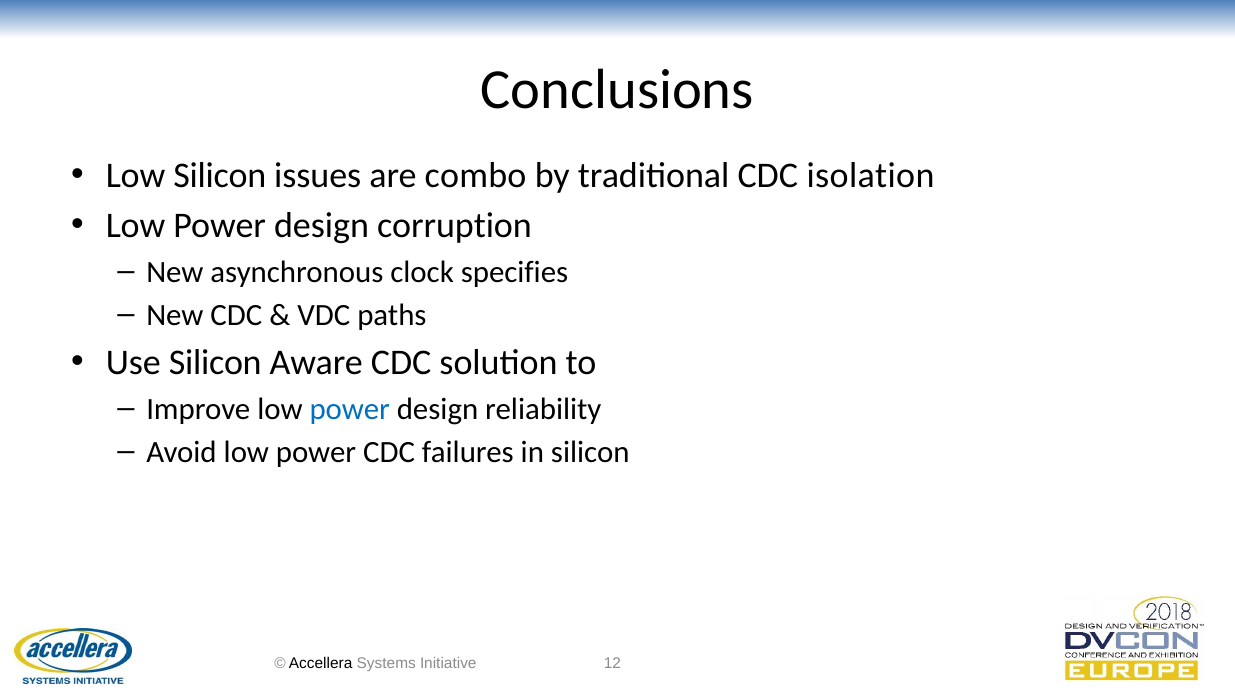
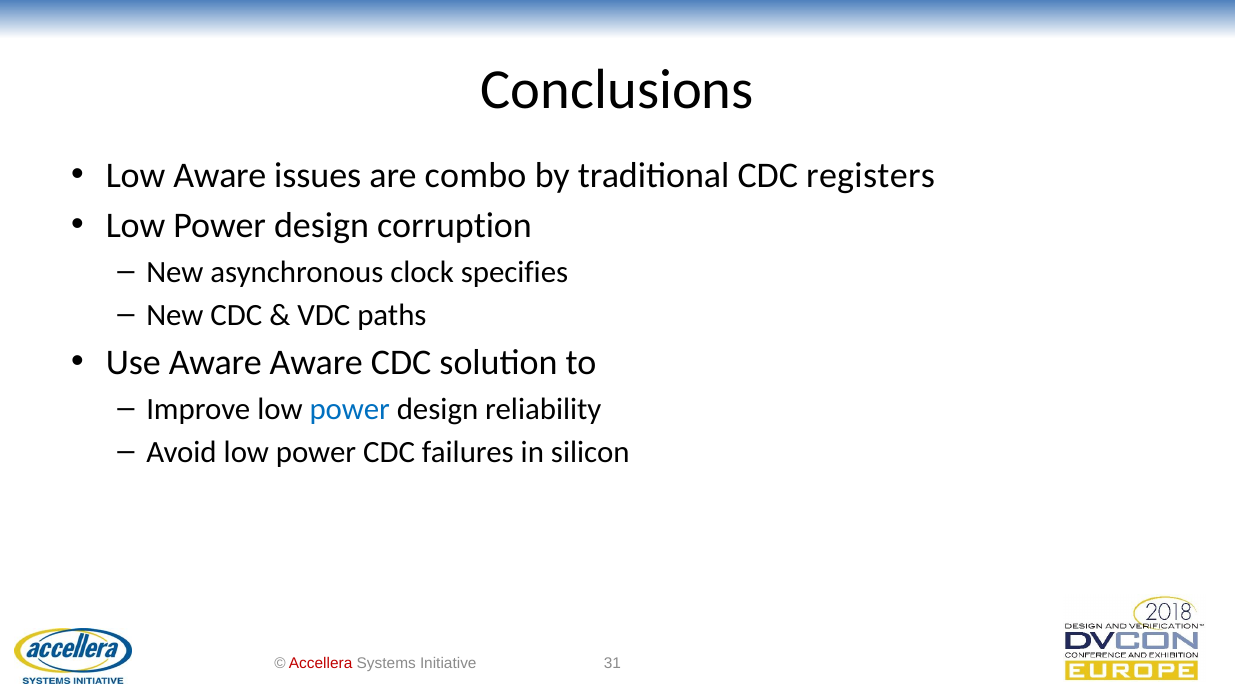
Low Silicon: Silicon -> Aware
isolation: isolation -> registers
Use Silicon: Silicon -> Aware
Accellera colour: black -> red
12: 12 -> 31
